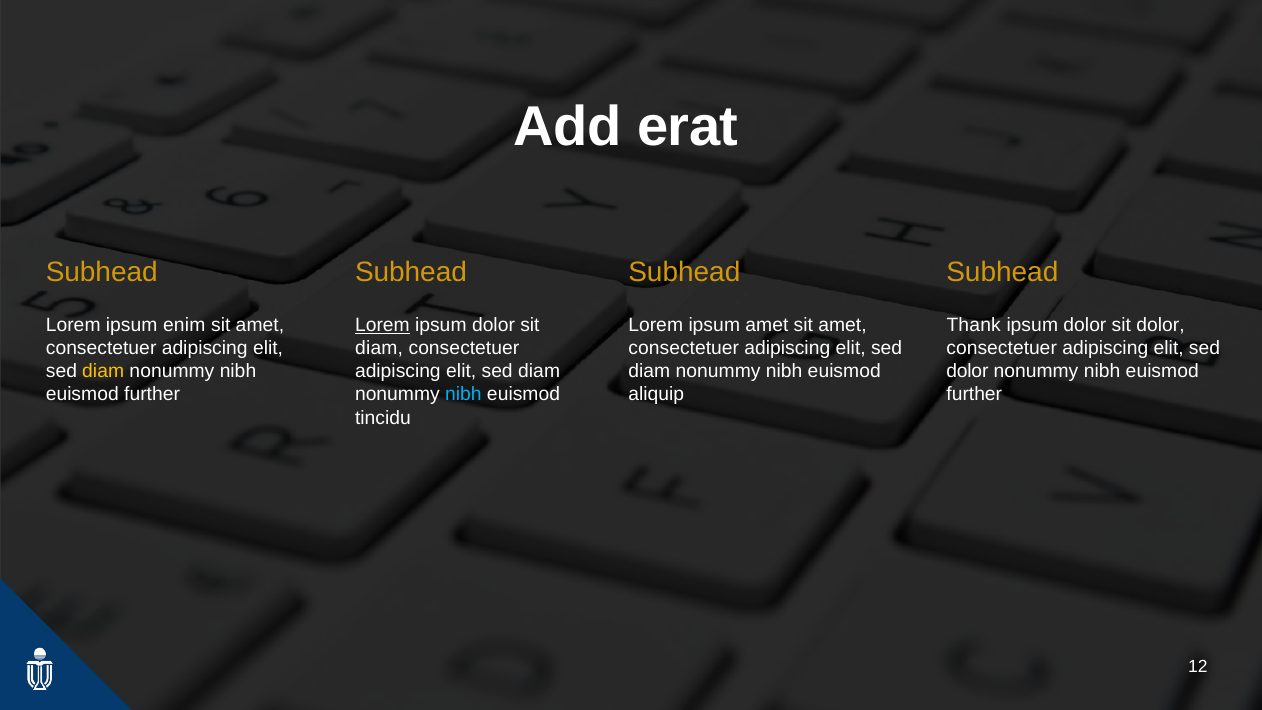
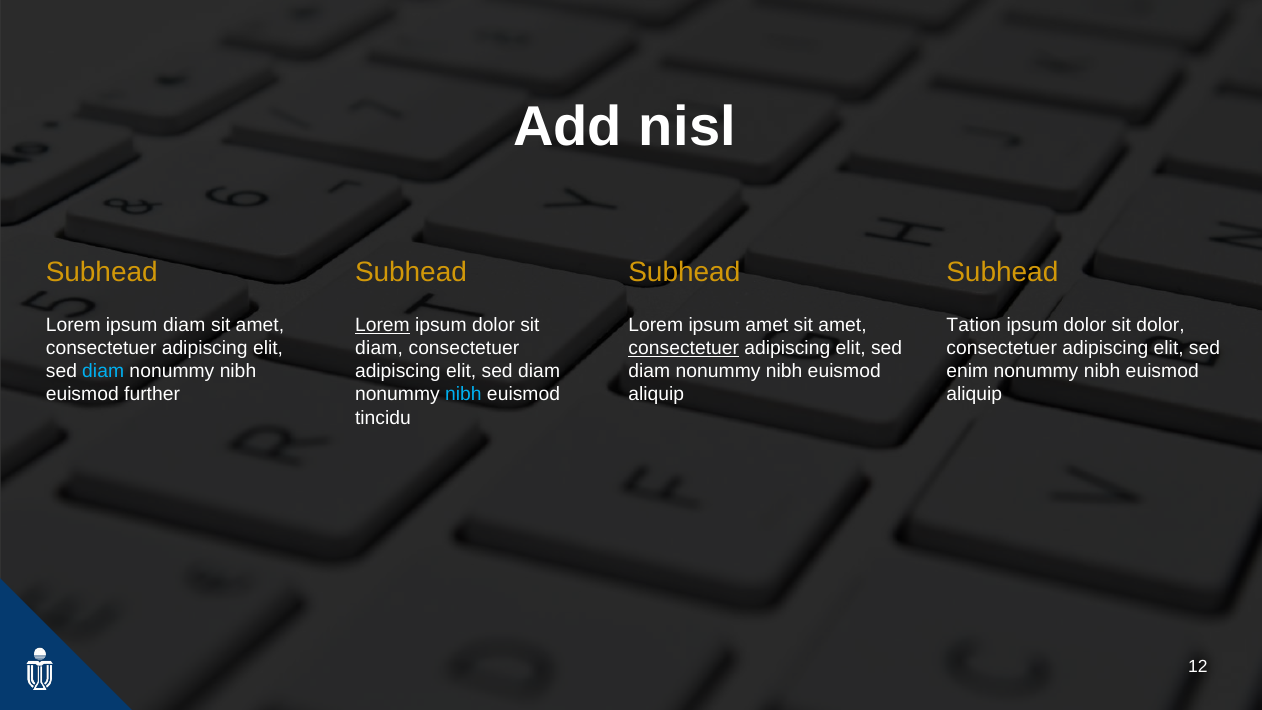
erat: erat -> nisl
ipsum enim: enim -> diam
Thank: Thank -> Tation
consectetuer at (684, 348) underline: none -> present
diam at (103, 371) colour: yellow -> light blue
dolor at (967, 371): dolor -> enim
further at (974, 394): further -> aliquip
